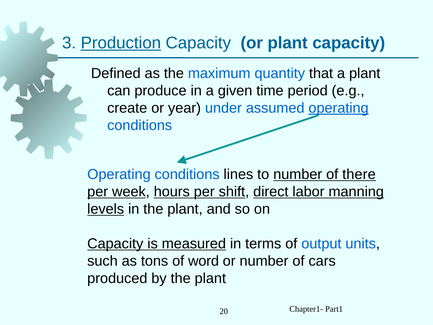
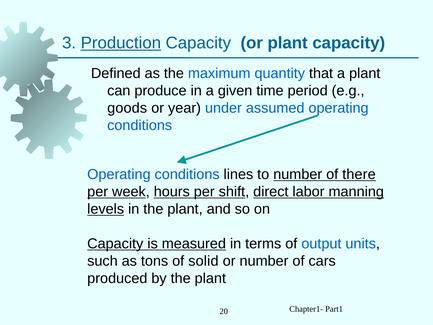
create: create -> goods
operating at (339, 108) underline: present -> none
word: word -> solid
